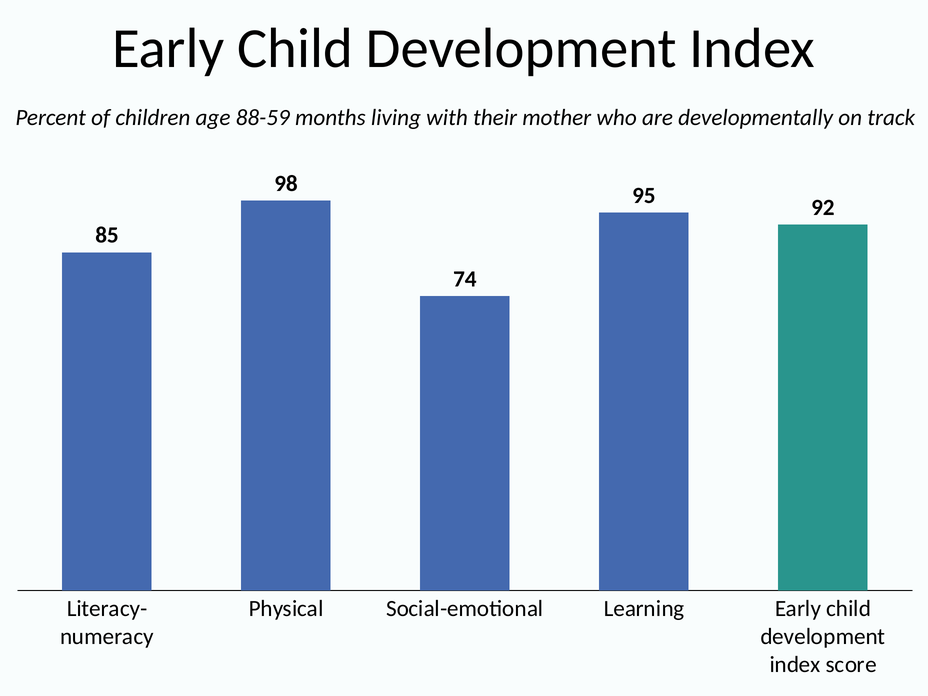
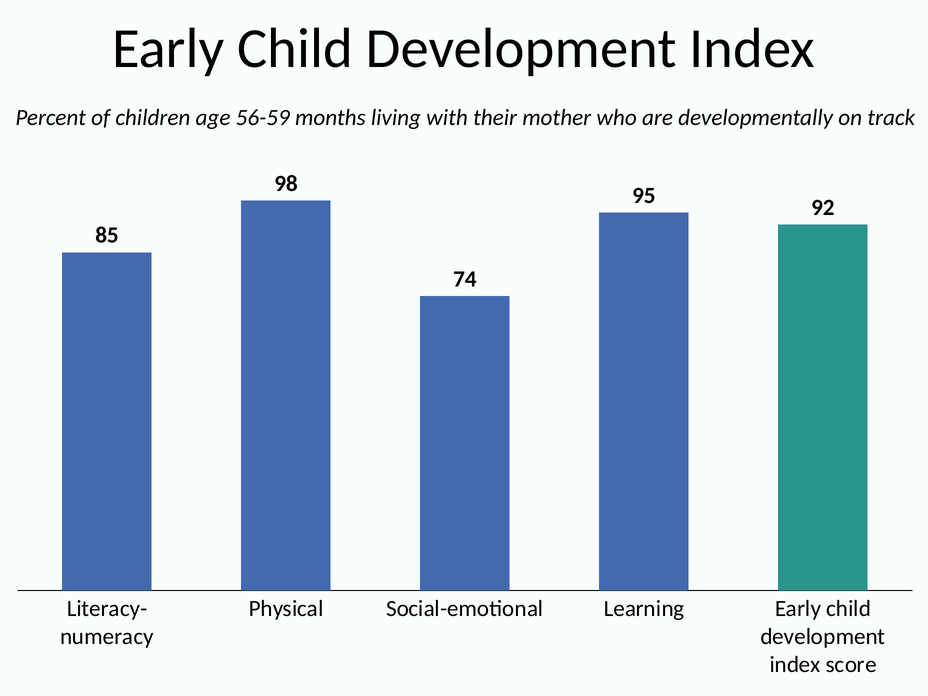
88-59: 88-59 -> 56-59
